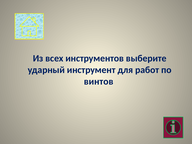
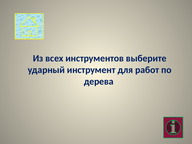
винтов: винтов -> дерева
